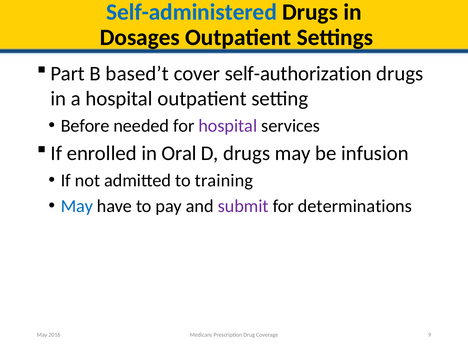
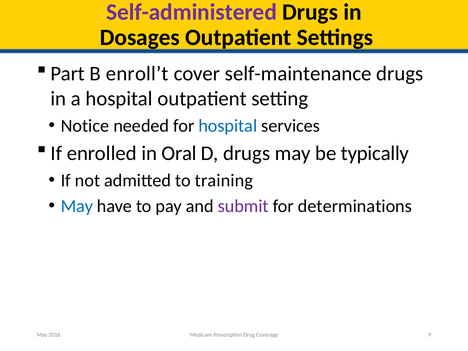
Self-administered colour: blue -> purple
based’t: based’t -> enroll’t
self-authorization: self-authorization -> self-maintenance
Before: Before -> Notice
hospital at (228, 126) colour: purple -> blue
infusion: infusion -> typically
